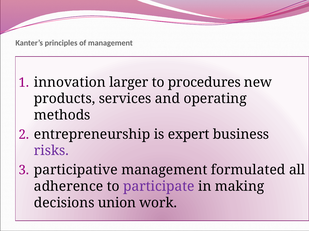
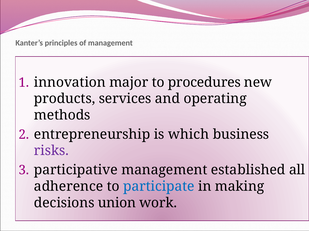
larger: larger -> major
expert: expert -> which
formulated: formulated -> established
participate colour: purple -> blue
